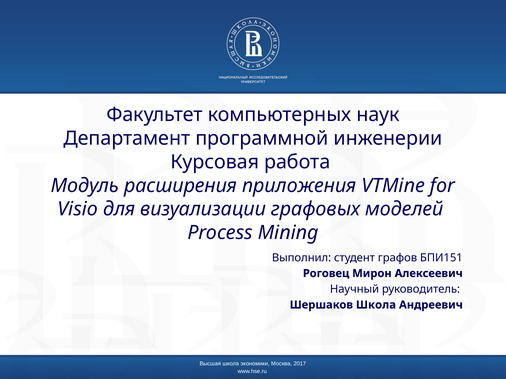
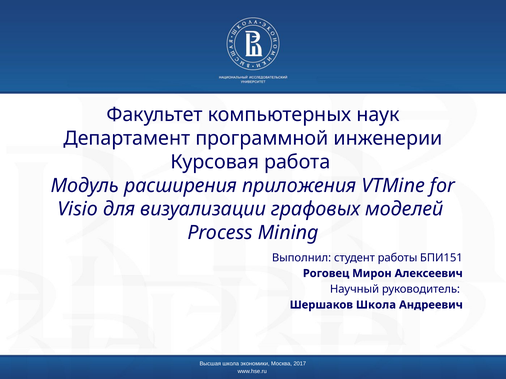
графов: графов -> работы
